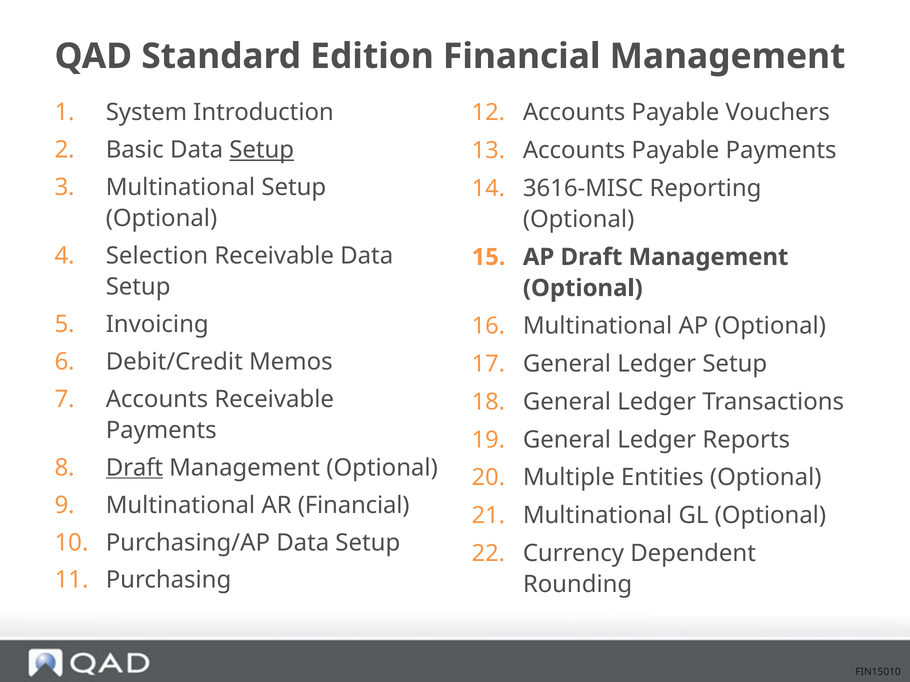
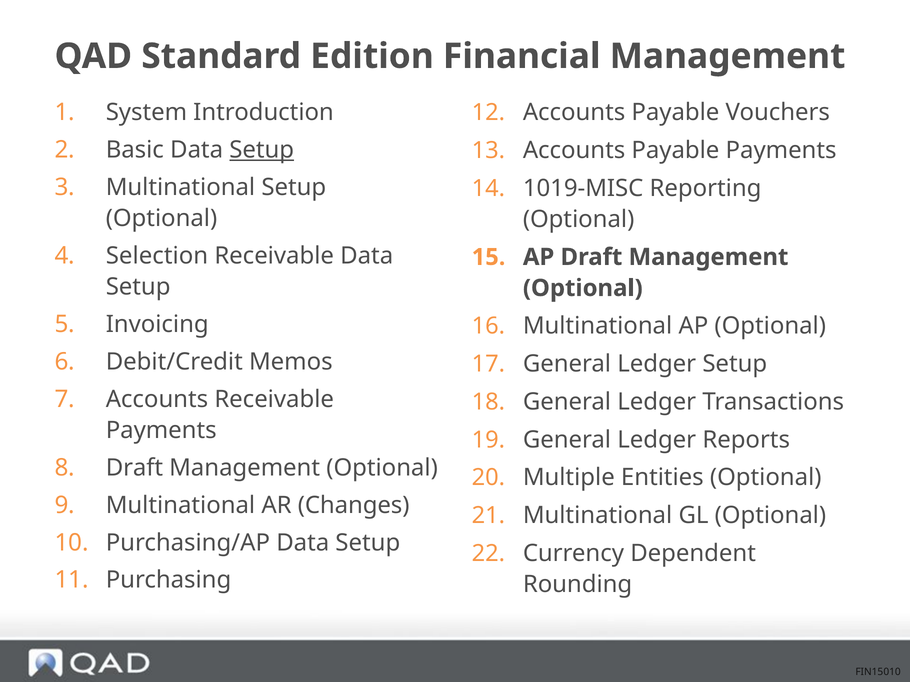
3616-MISC: 3616-MISC -> 1019-MISC
Draft at (134, 468) underline: present -> none
AR Financial: Financial -> Changes
